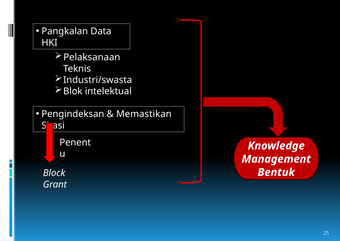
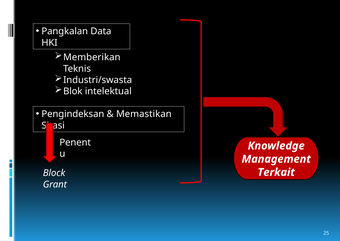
Pelaksanaan: Pelaksanaan -> Memberikan
Bentuk: Bentuk -> Terkait
